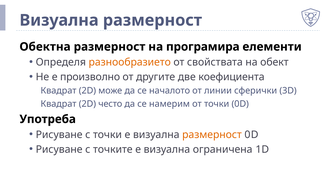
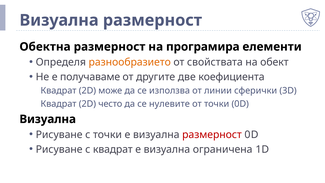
произволно: произволно -> получаваме
началото: началото -> използва
намерим: намерим -> нулевите
Употреба at (48, 119): Употреба -> Визуална
размерност at (212, 134) colour: orange -> red
с точките: точките -> квадрат
